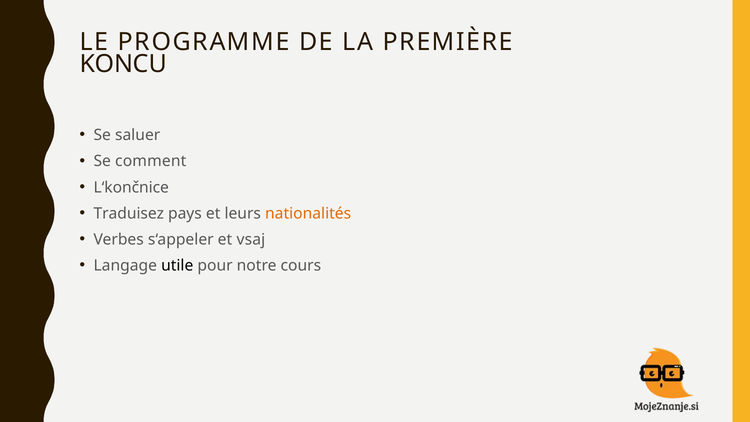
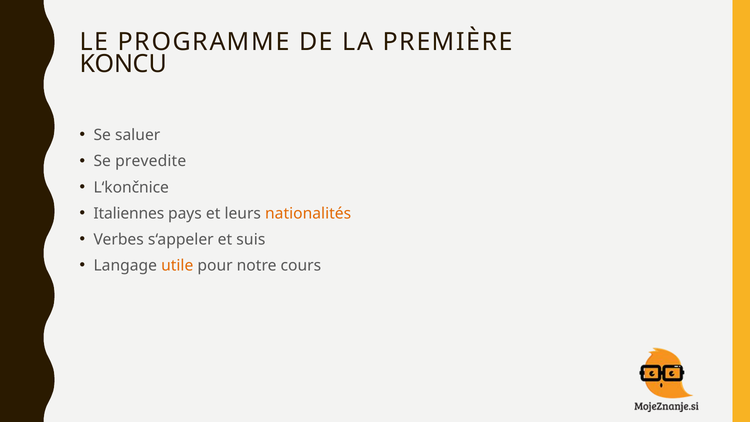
comment: comment -> prevedite
Traduisez: Traduisez -> Italiennes
vsaj: vsaj -> suis
utile colour: black -> orange
